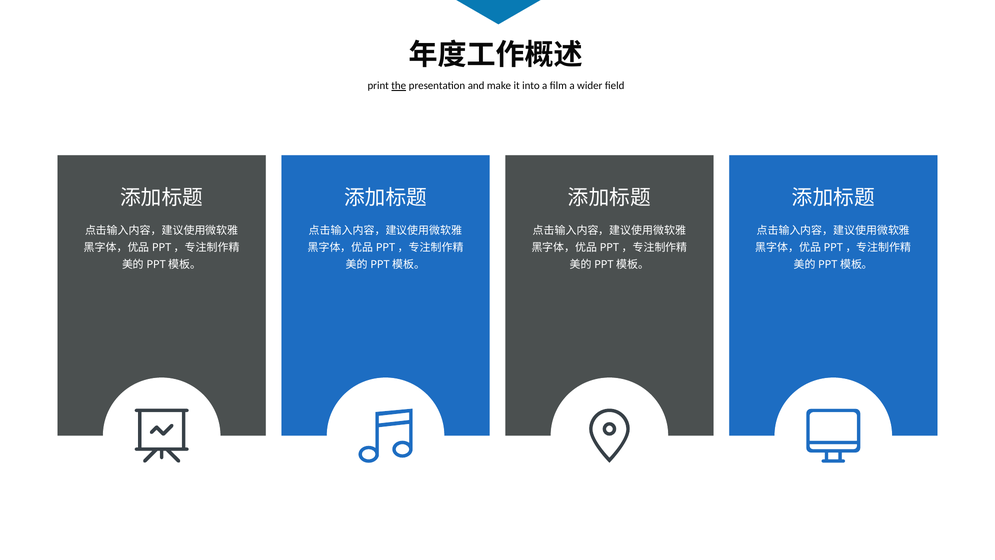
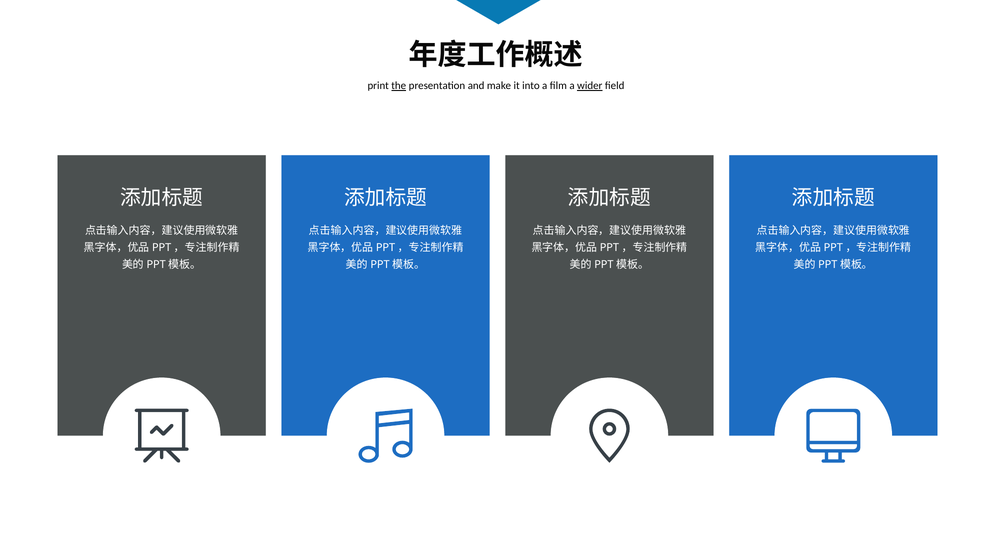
wider underline: none -> present
